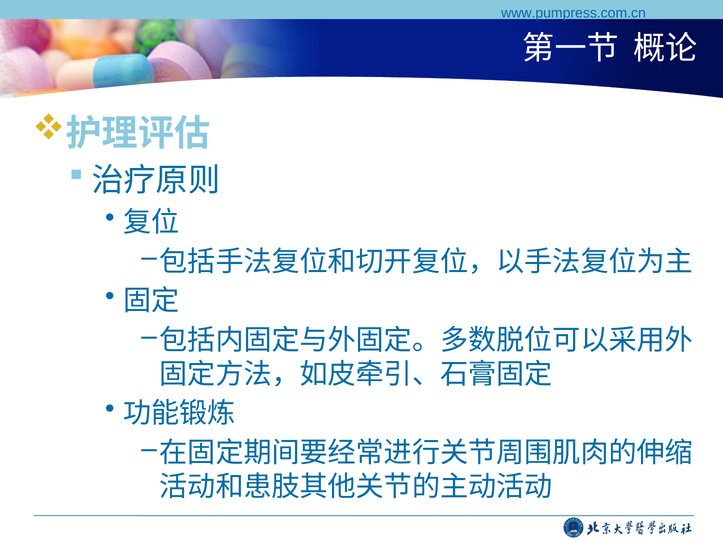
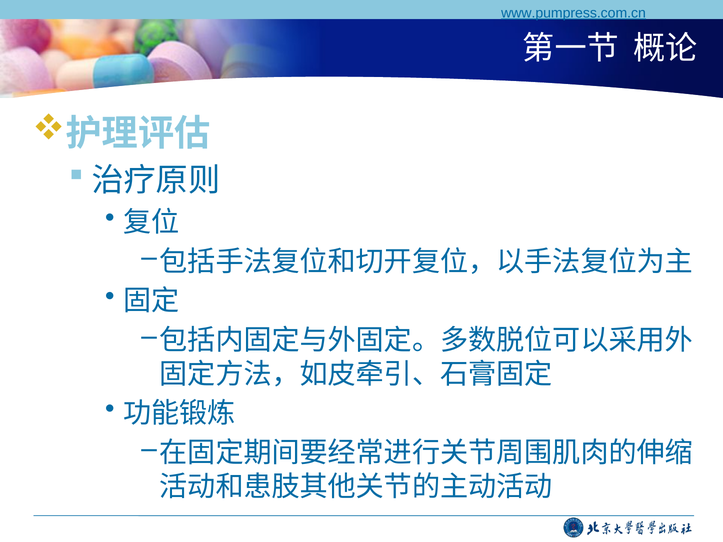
www.pumpress.com.cn underline: none -> present
